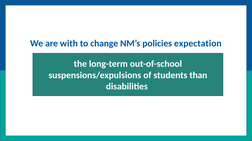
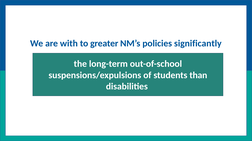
change: change -> greater
expectation: expectation -> significantly
